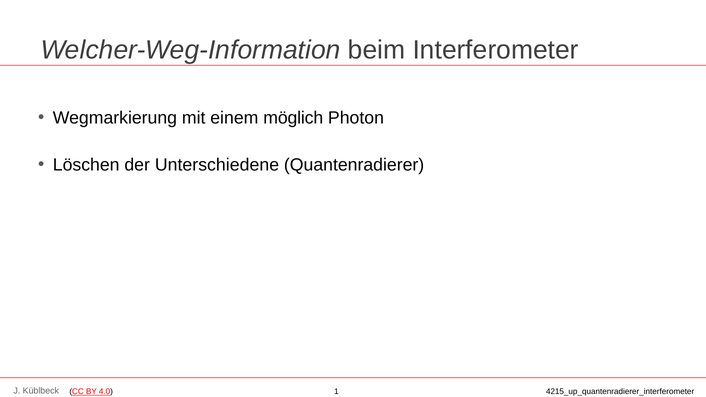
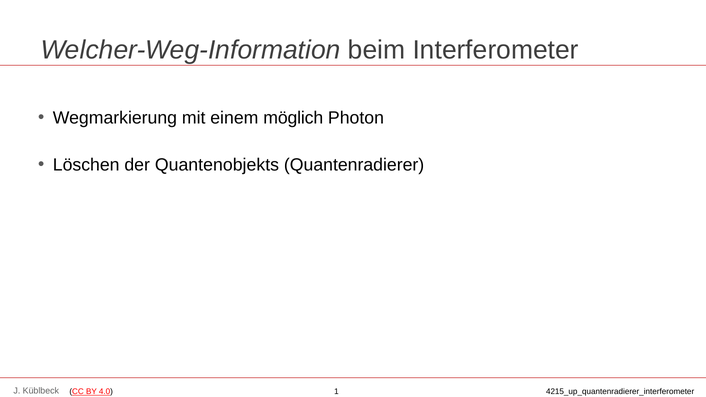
Unterschiedene: Unterschiedene -> Quantenobjekts
